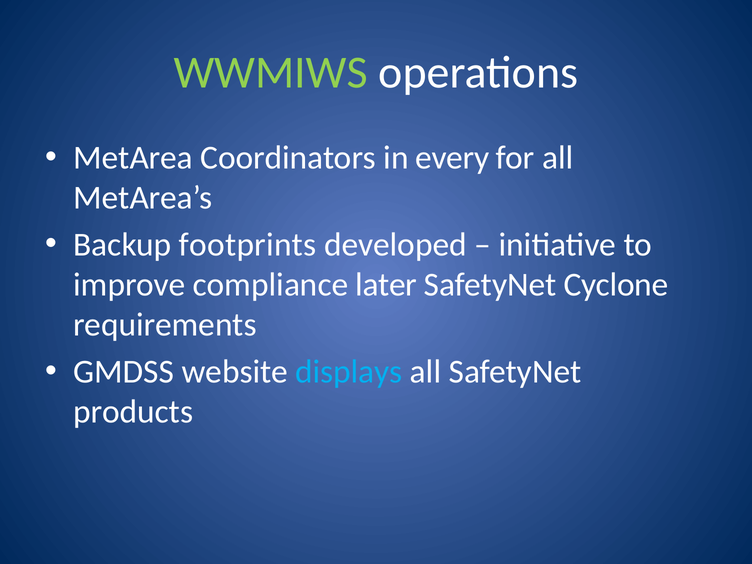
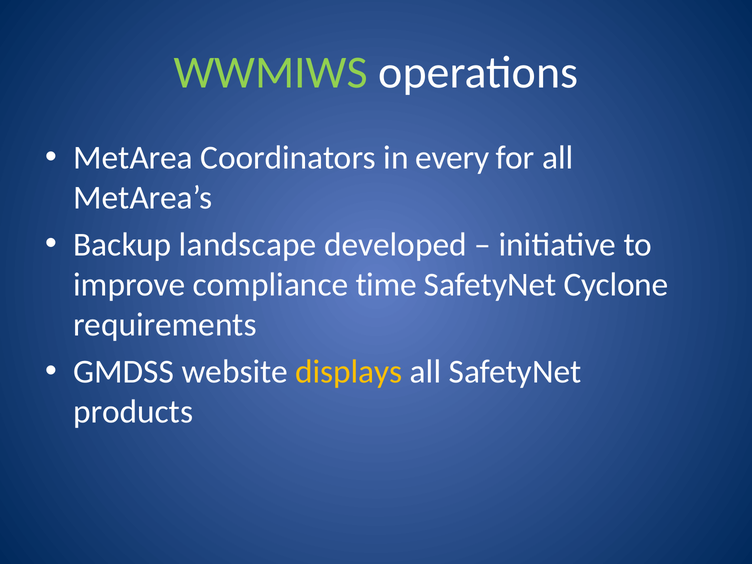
footprints: footprints -> landscape
later: later -> time
displays colour: light blue -> yellow
